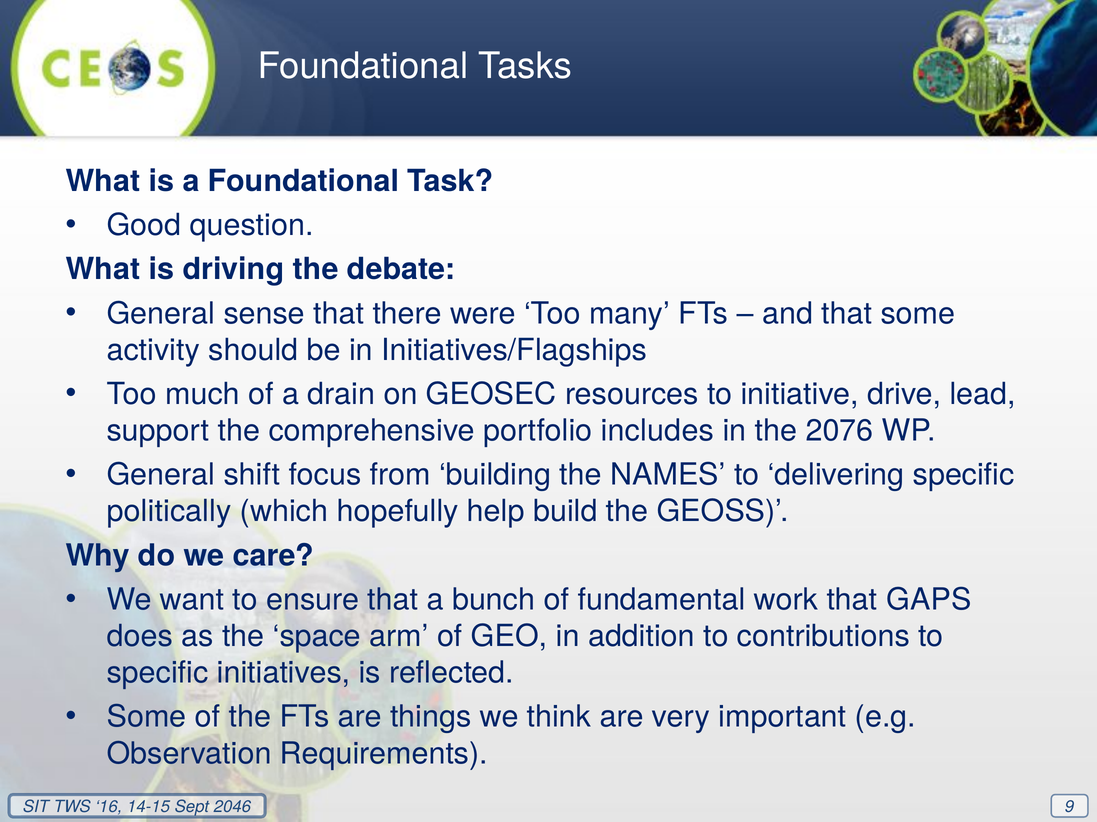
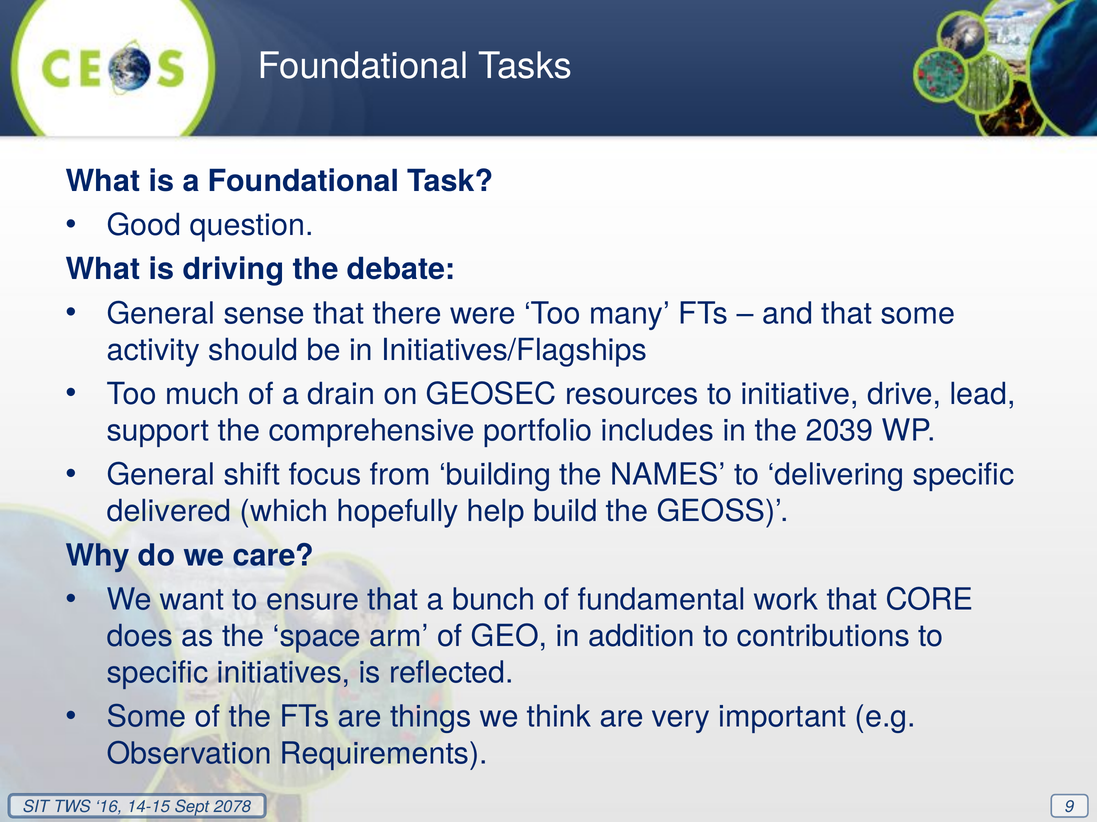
2076: 2076 -> 2039
politically: politically -> delivered
GAPS: GAPS -> CORE
2046: 2046 -> 2078
